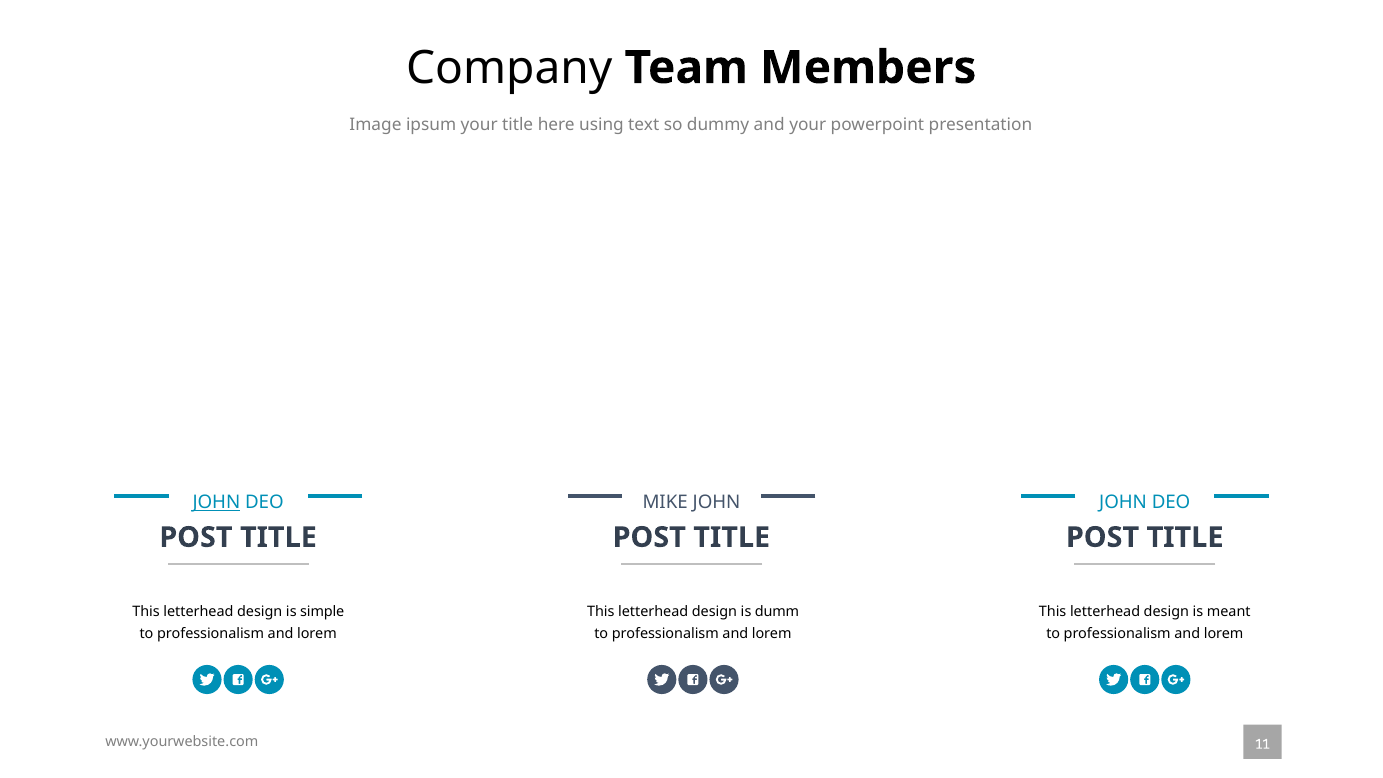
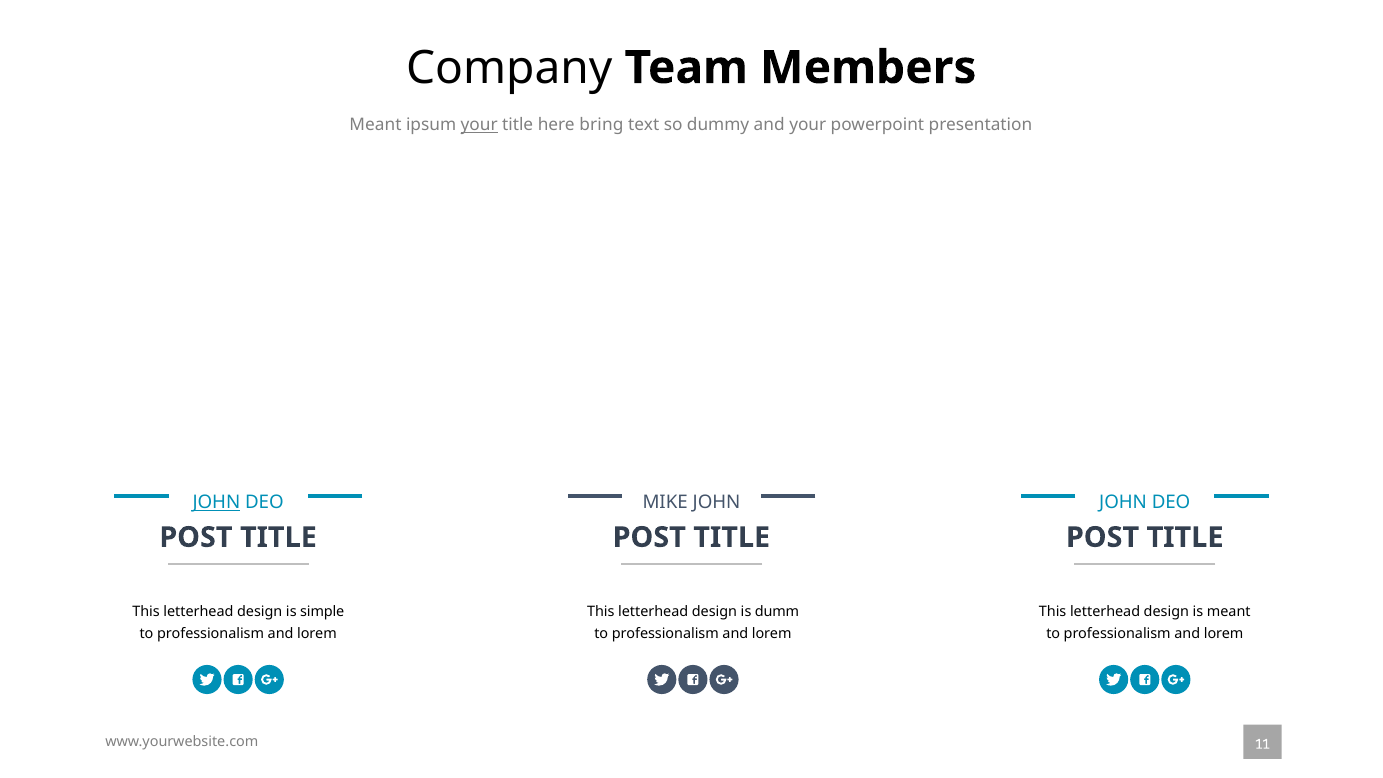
Image at (376, 125): Image -> Meant
your at (479, 125) underline: none -> present
using: using -> bring
